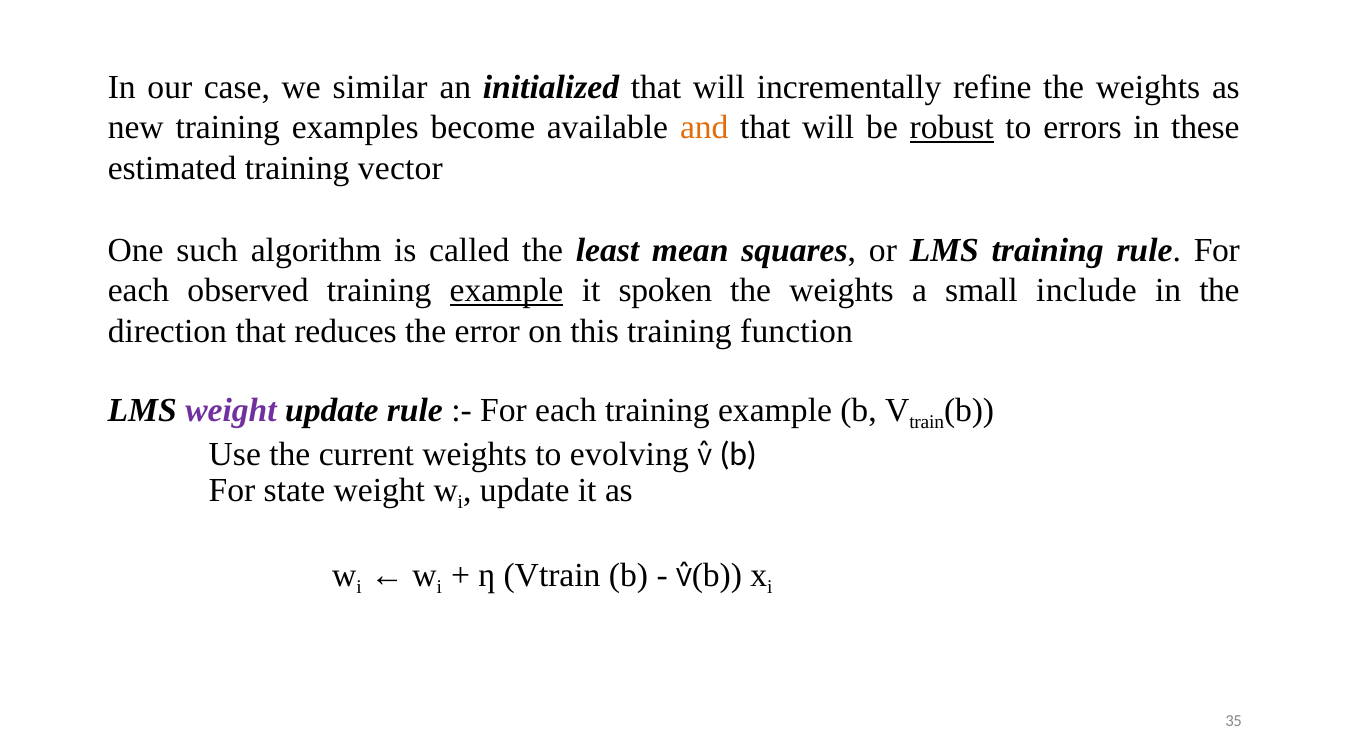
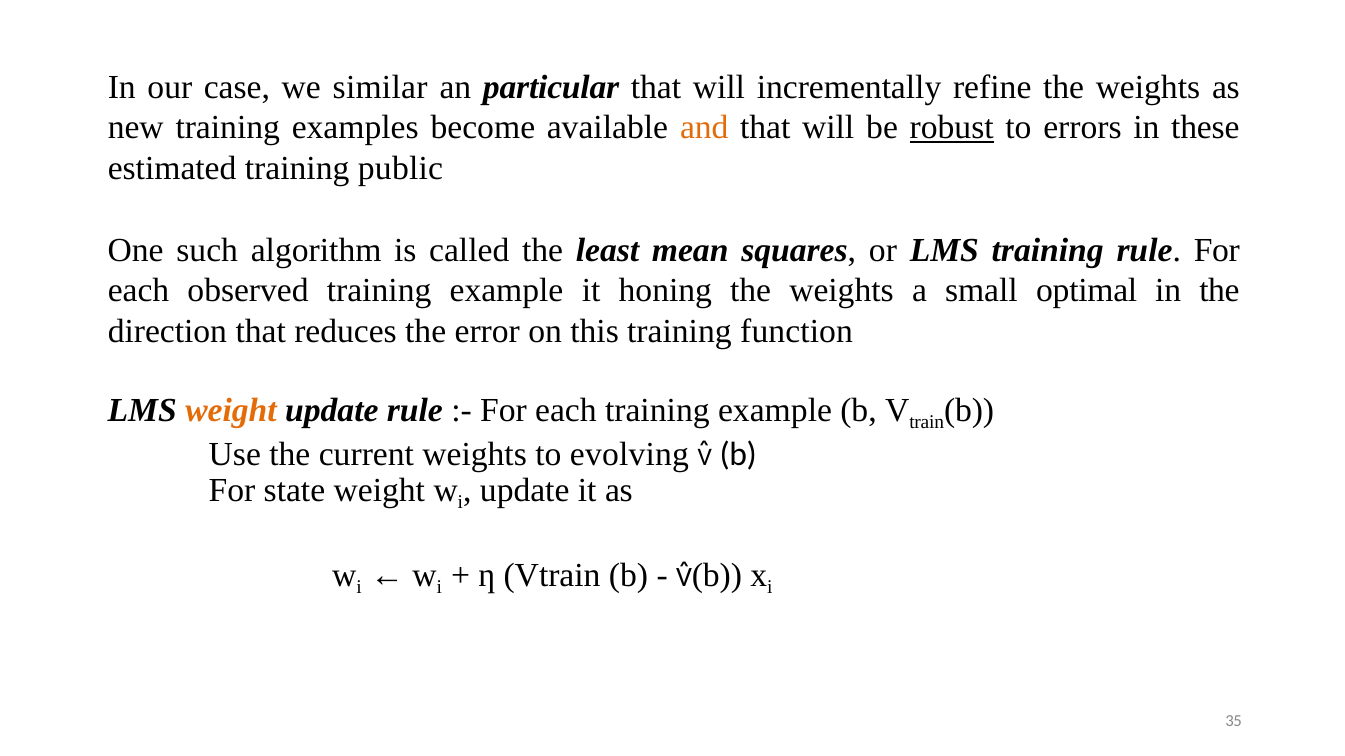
initialized: initialized -> particular
vector: vector -> public
example at (506, 291) underline: present -> none
spoken: spoken -> honing
include: include -> optimal
weight at (231, 411) colour: purple -> orange
